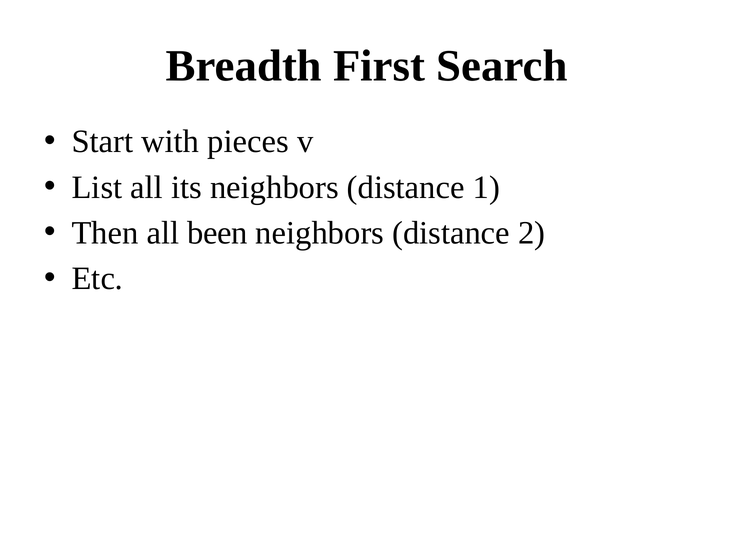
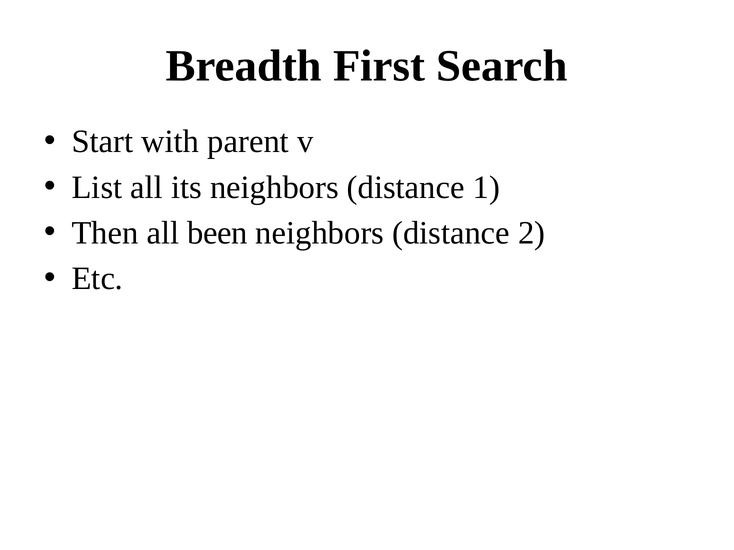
pieces: pieces -> parent
